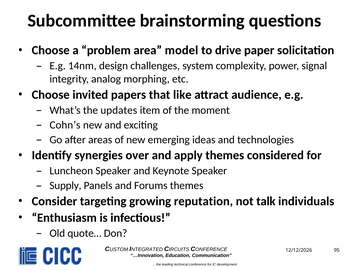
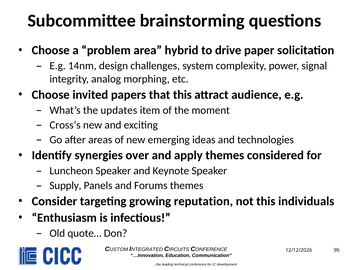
model: model -> hybrid
that like: like -> this
Cohn’s: Cohn’s -> Cross’s
not talk: talk -> this
